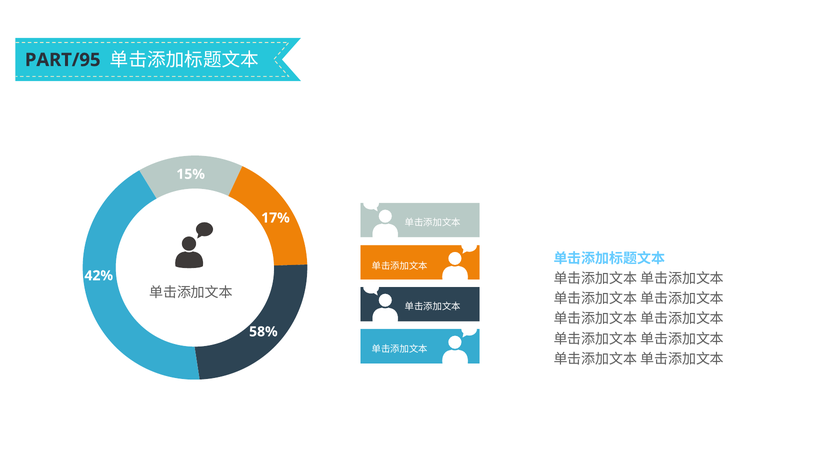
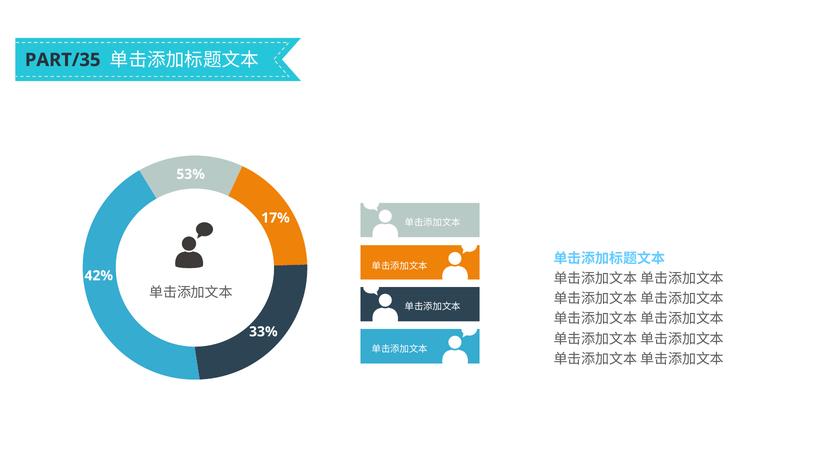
PART/95: PART/95 -> PART/35
15%: 15% -> 53%
58%: 58% -> 33%
